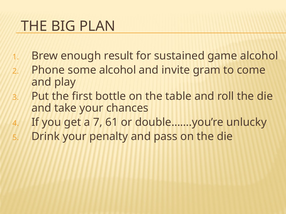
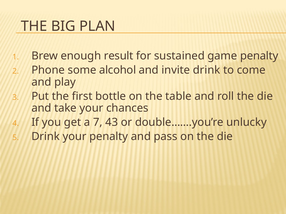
game alcohol: alcohol -> penalty
invite gram: gram -> drink
61: 61 -> 43
